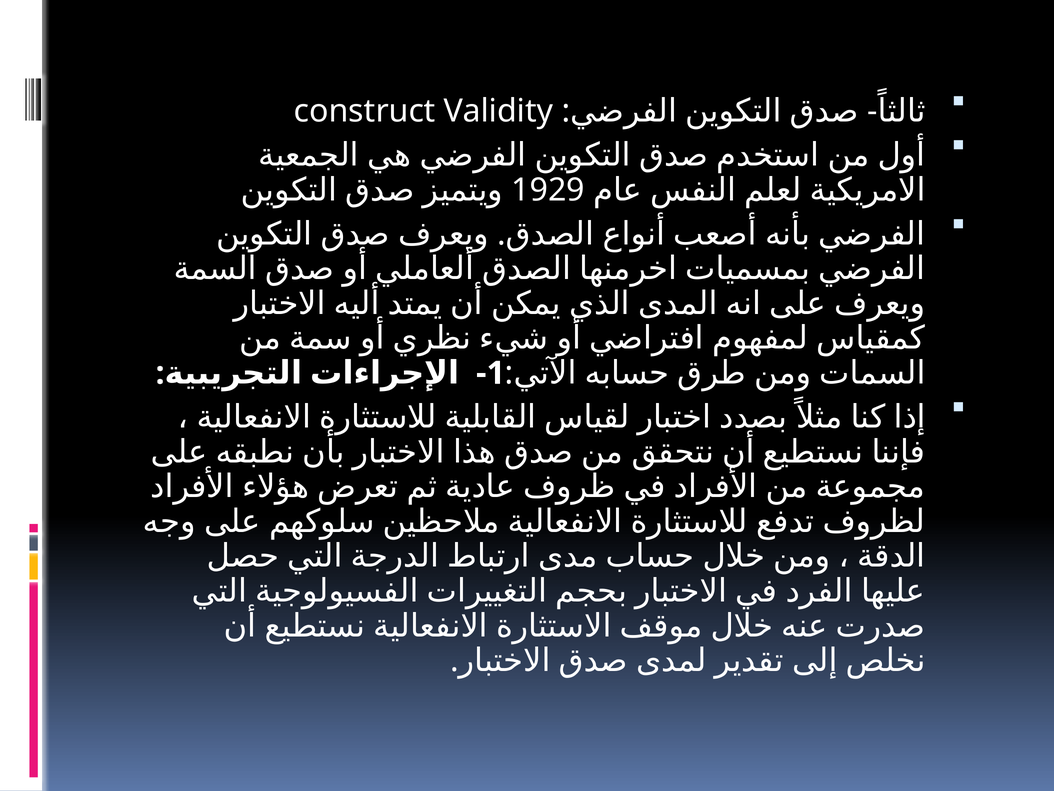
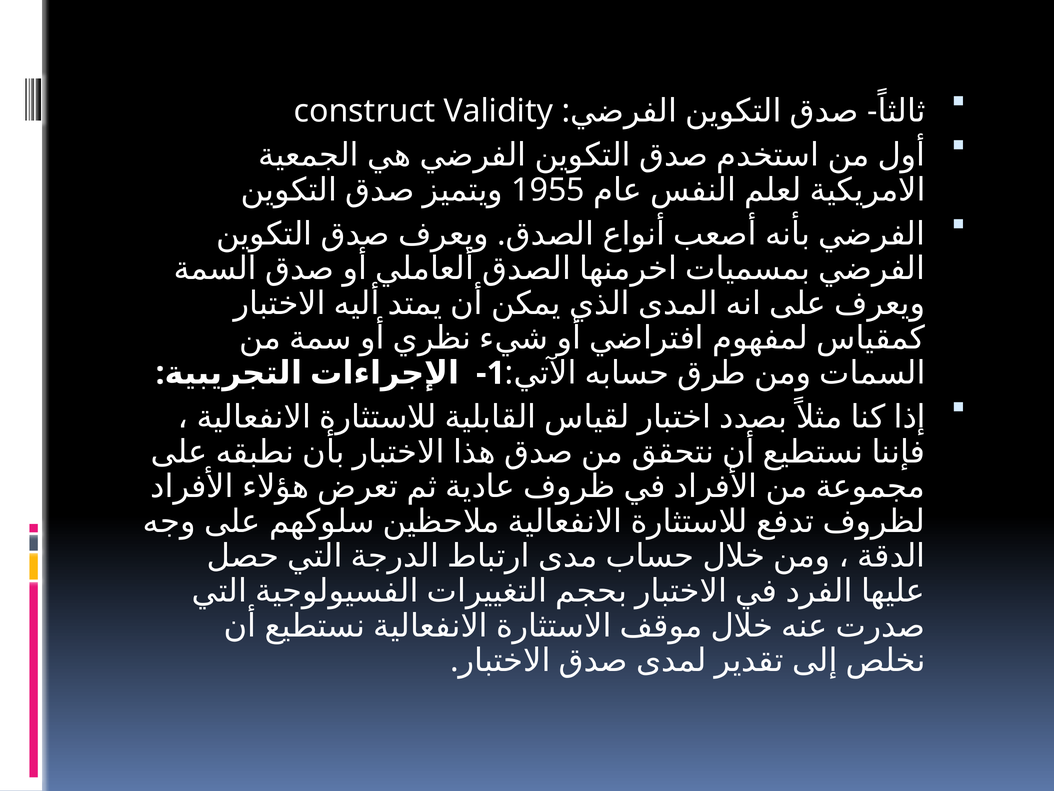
1929: 1929 -> 1955
